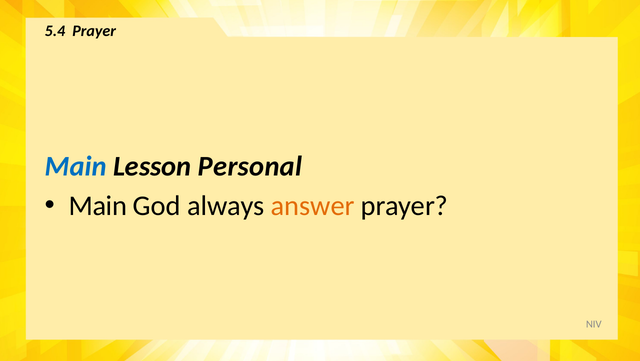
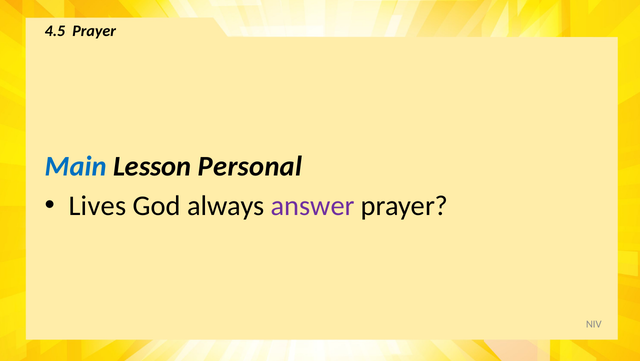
5.4: 5.4 -> 4.5
Main at (98, 206): Main -> Lives
answer colour: orange -> purple
